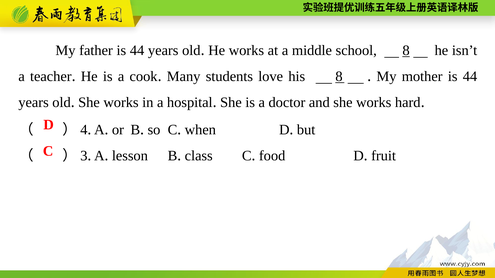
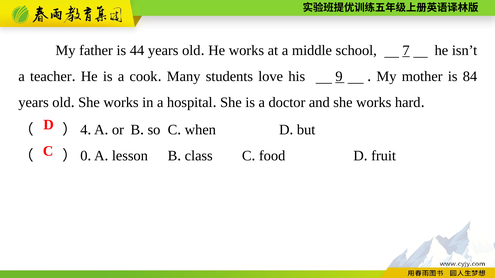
school 8: 8 -> 7
his 8: 8 -> 9
mother is 44: 44 -> 84
3: 3 -> 0
